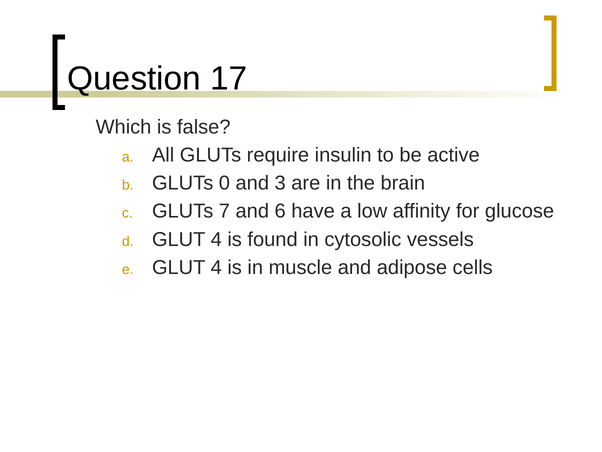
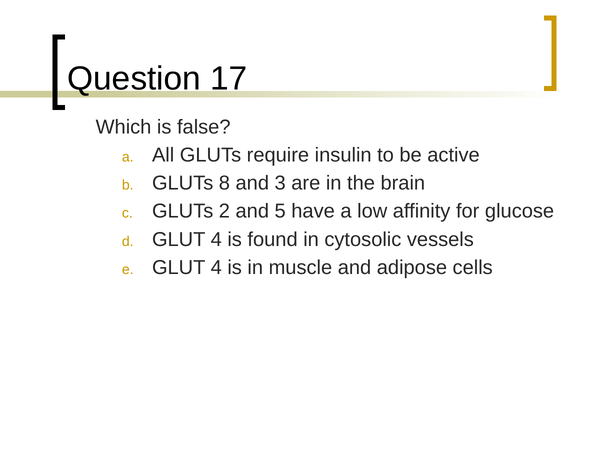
0: 0 -> 8
7: 7 -> 2
6: 6 -> 5
